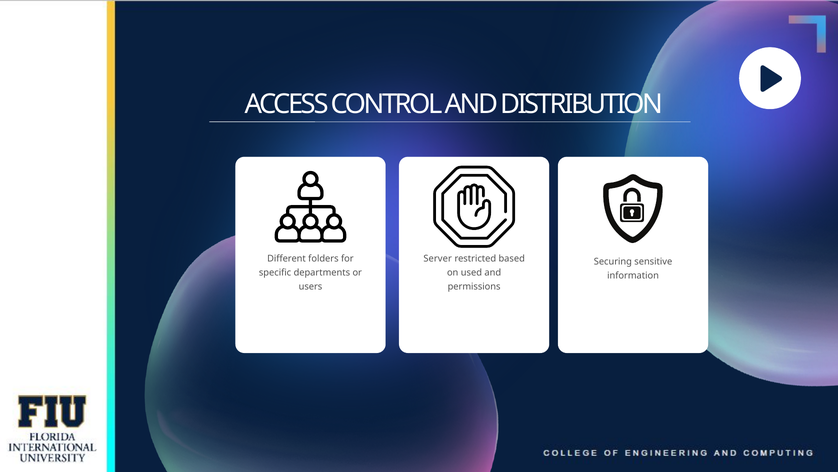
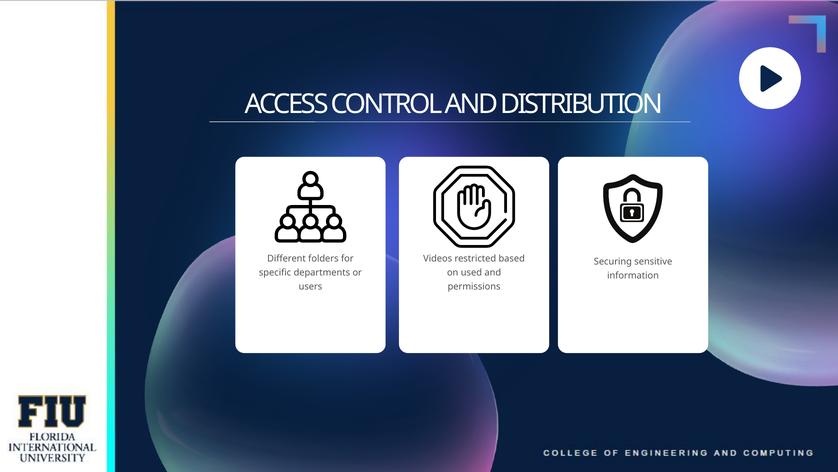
Server: Server -> Videos
